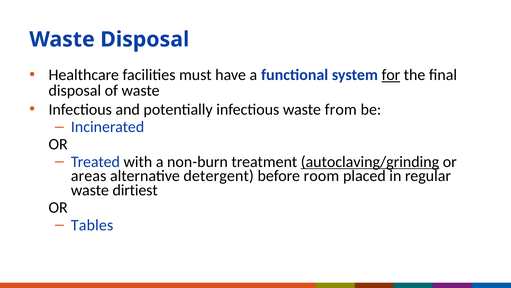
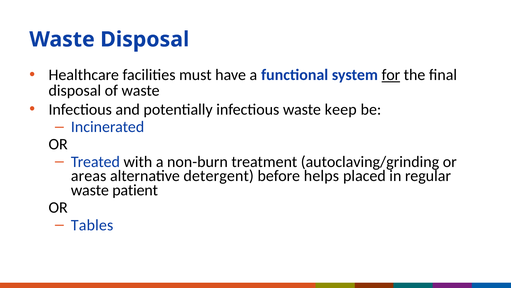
from: from -> keep
autoclaving/grinding underline: present -> none
room: room -> helps
dirtiest: dirtiest -> patient
